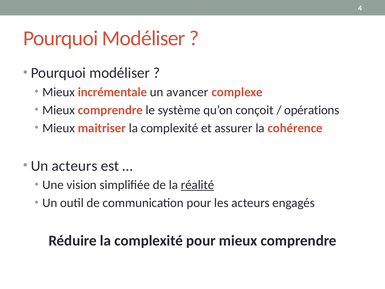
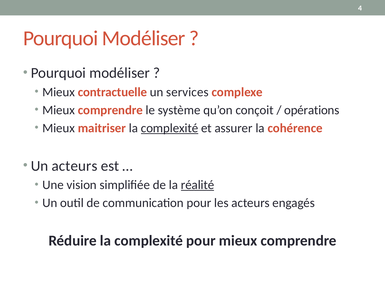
incrémentale: incrémentale -> contractuelle
avancer: avancer -> services
complexité at (170, 128) underline: none -> present
